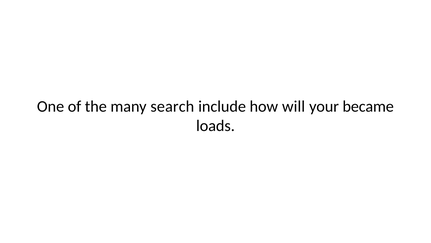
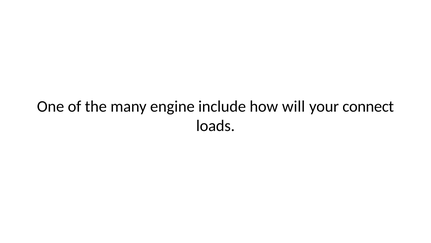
search: search -> engine
became: became -> connect
